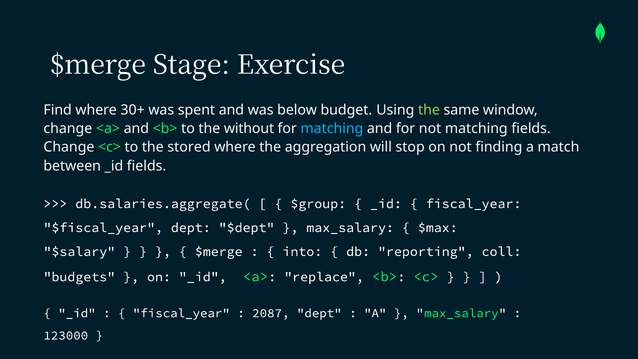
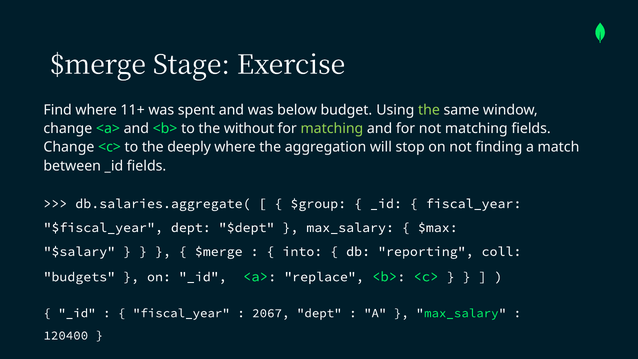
30+: 30+ -> 11+
matching at (332, 129) colour: light blue -> light green
stored: stored -> deeply
2087: 2087 -> 2067
123000: 123000 -> 120400
